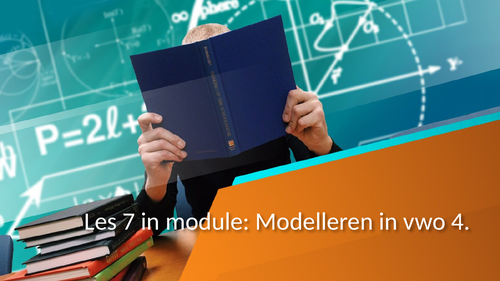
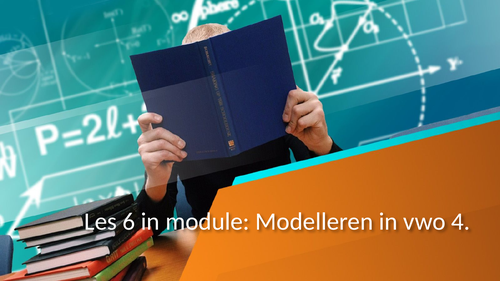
7: 7 -> 6
